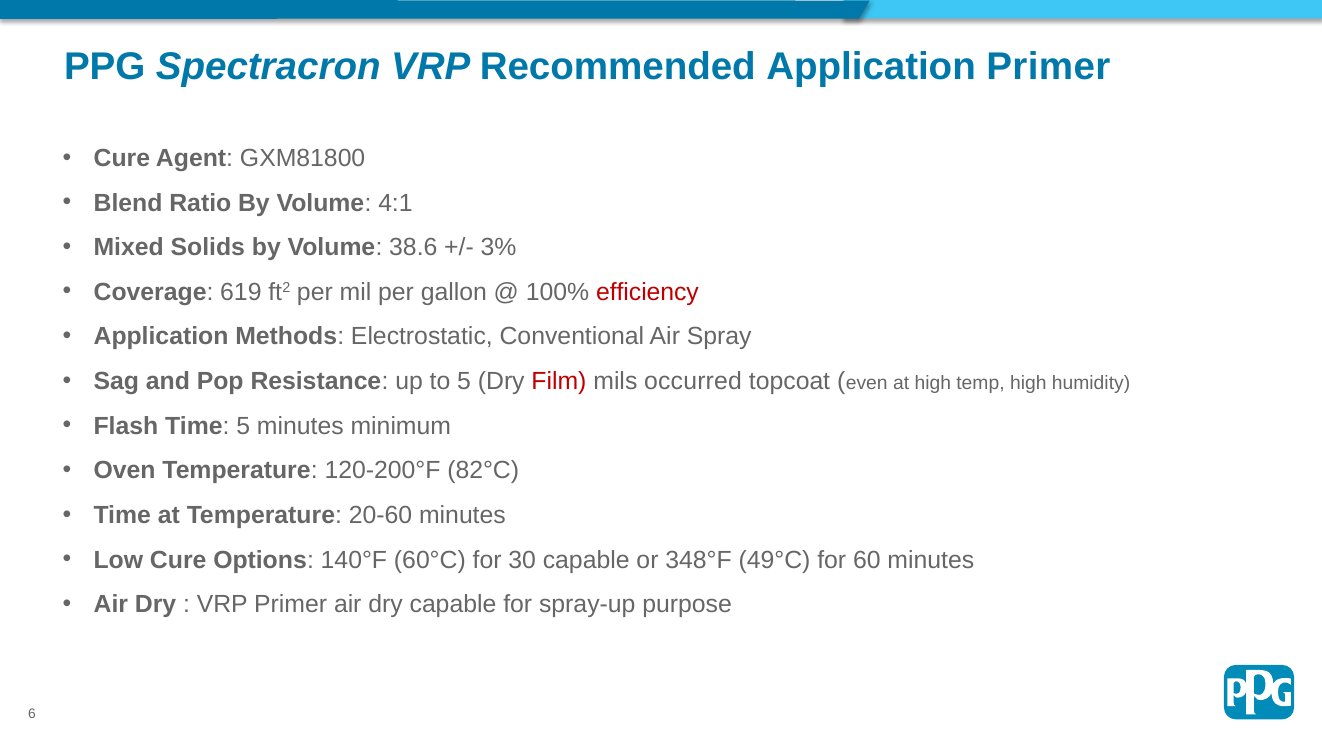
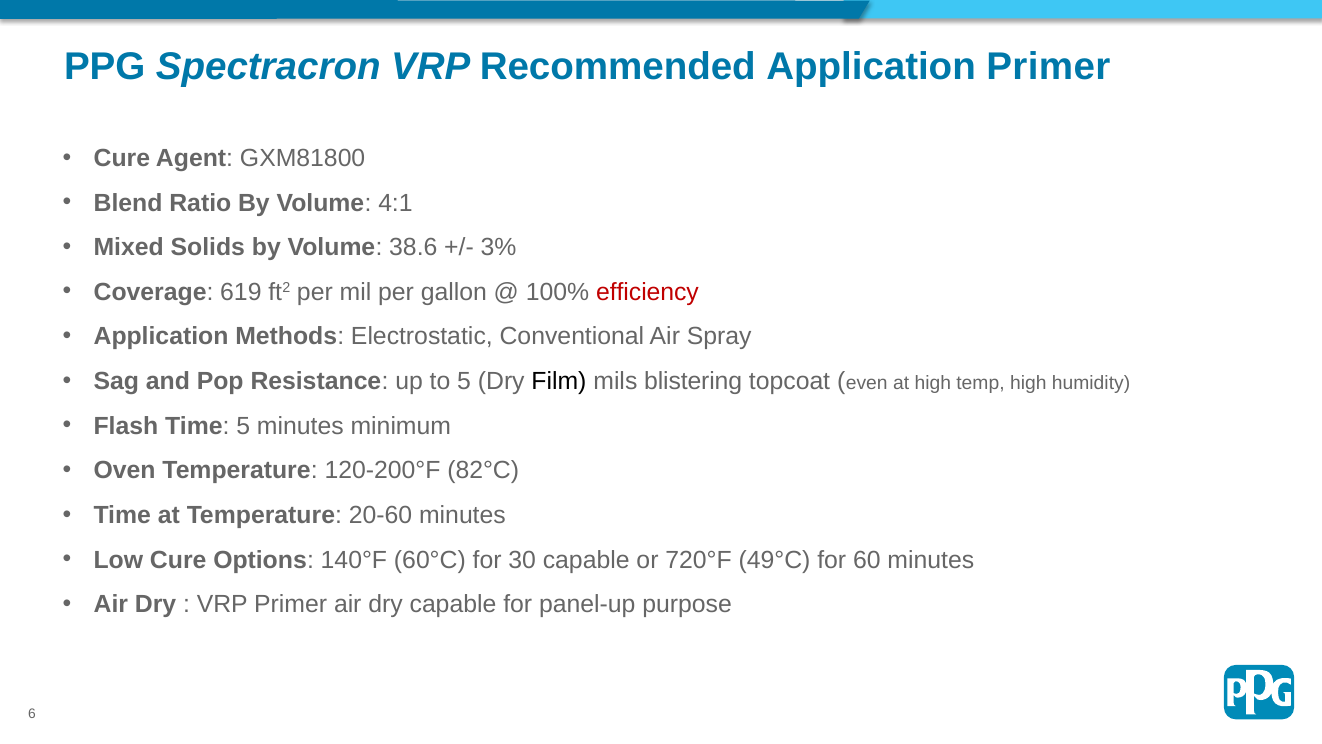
Film colour: red -> black
occurred: occurred -> blistering
348°F: 348°F -> 720°F
spray-up: spray-up -> panel-up
